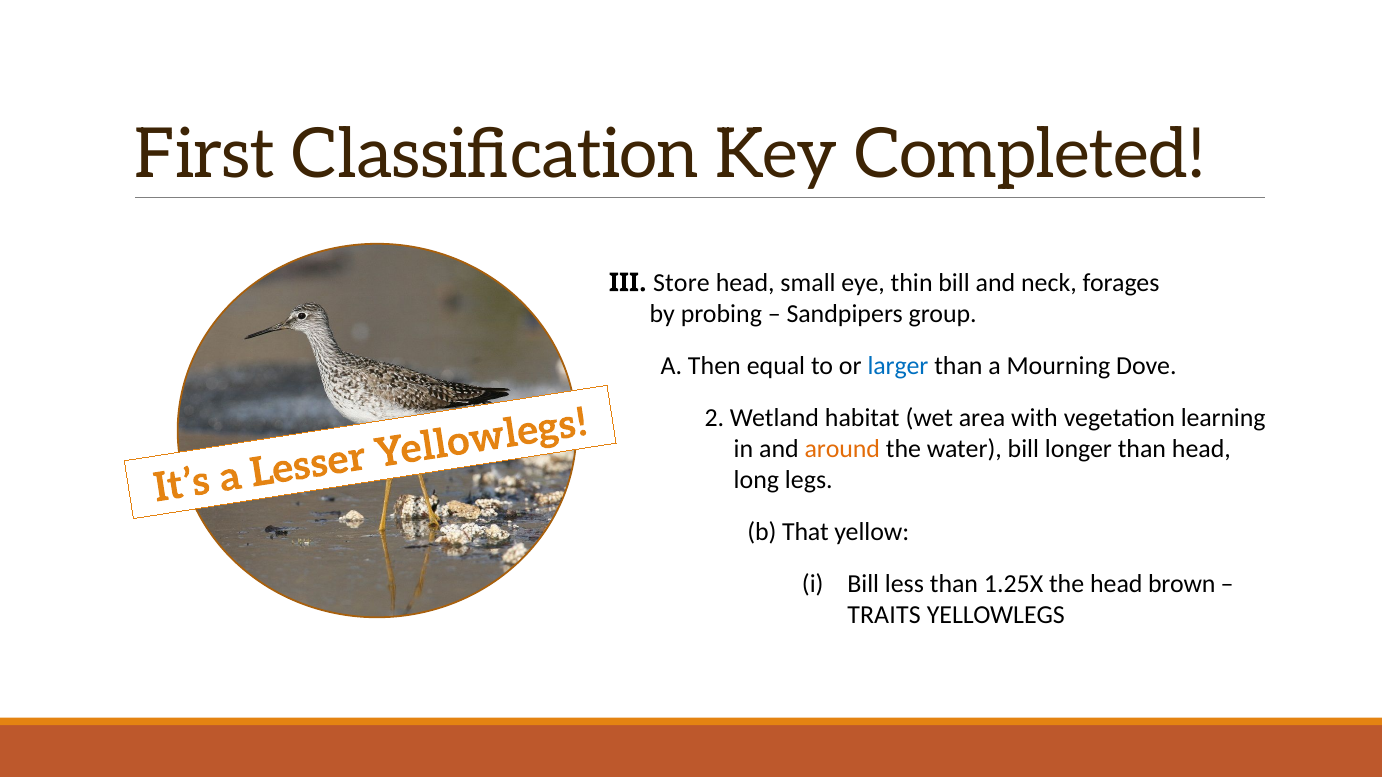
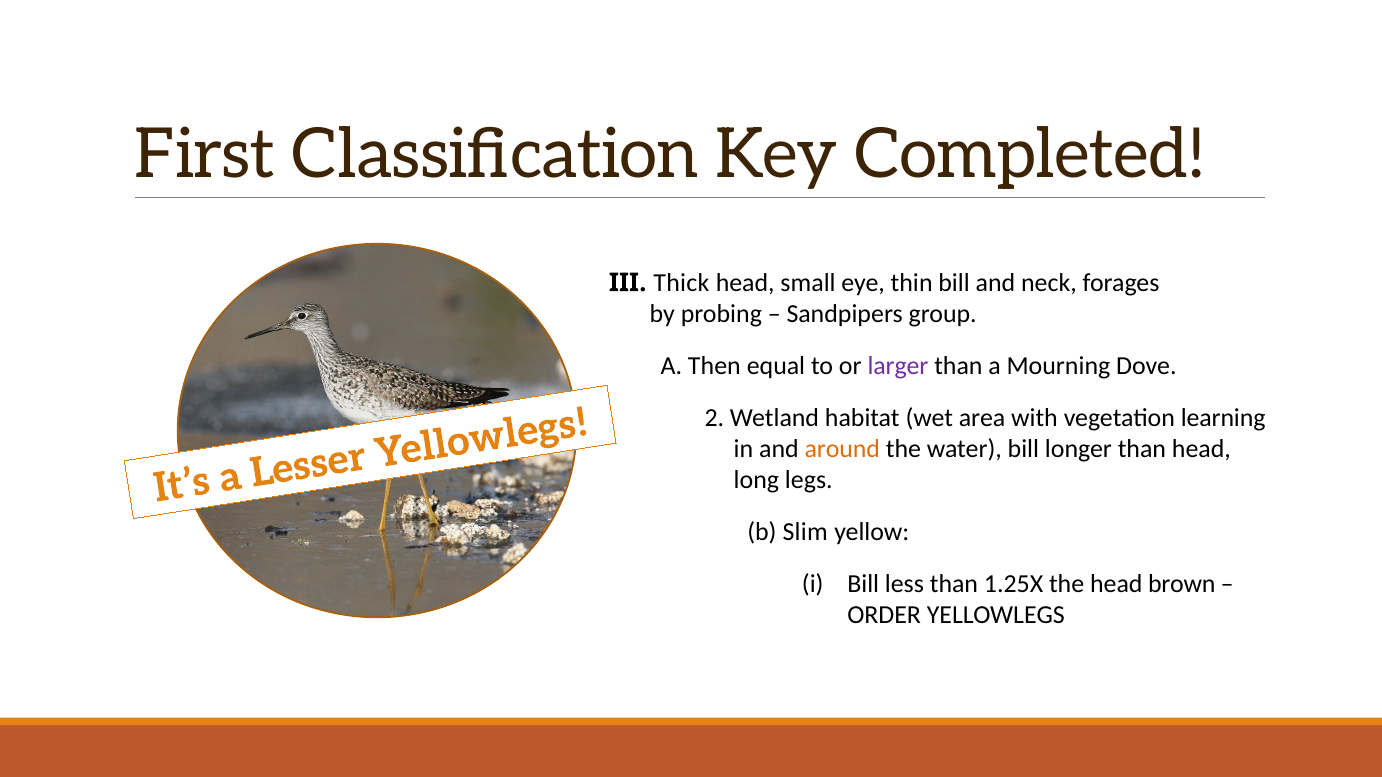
Store: Store -> Thick
larger colour: blue -> purple
That: That -> Slim
TRAITS: TRAITS -> ORDER
